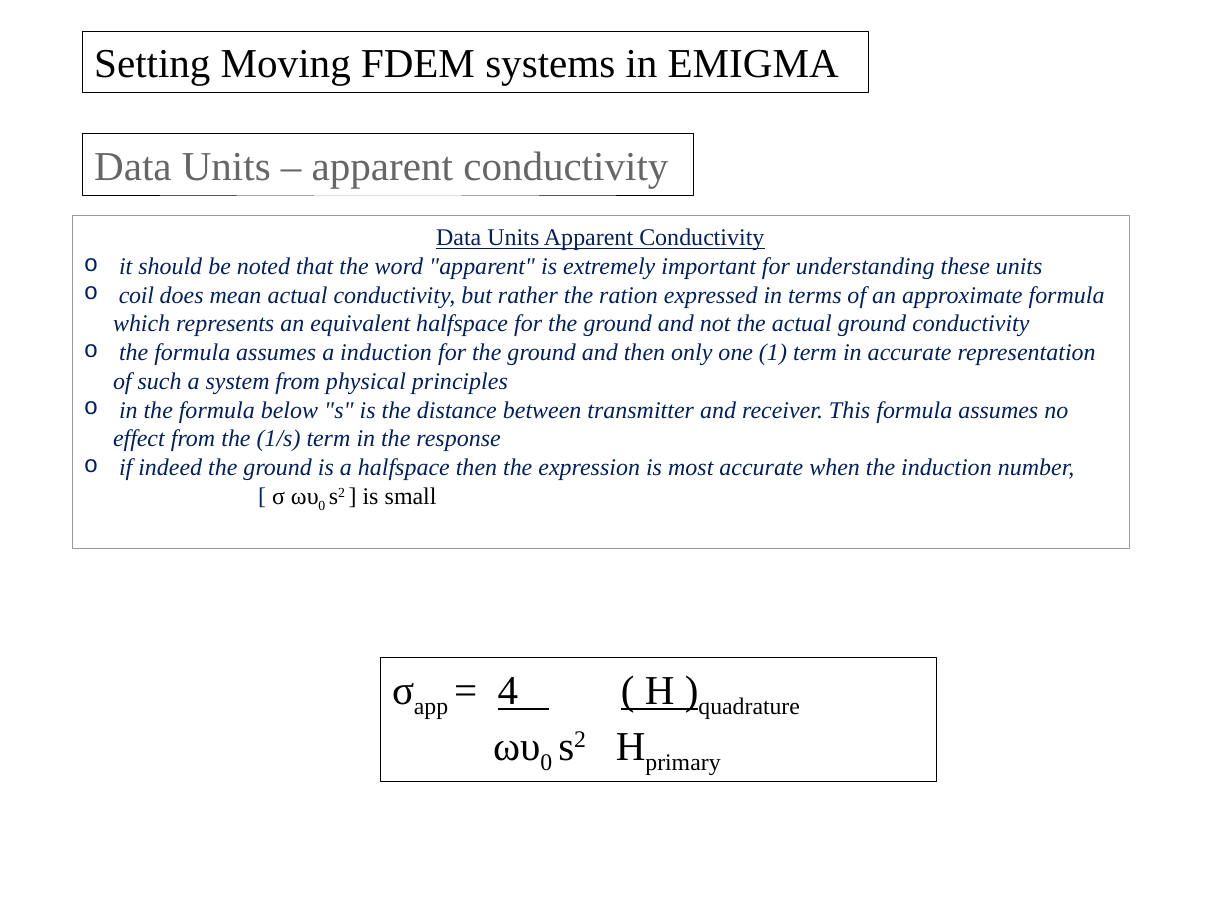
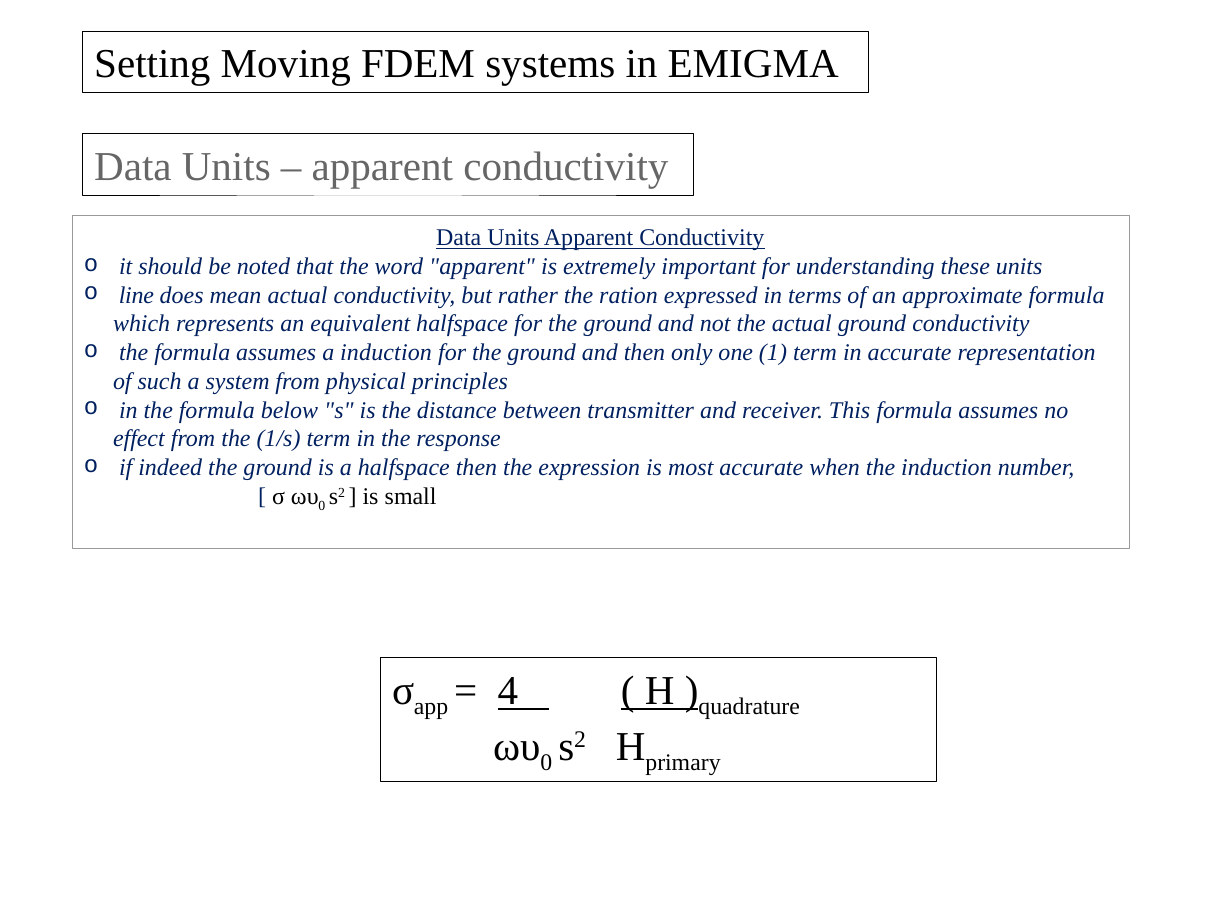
coil: coil -> line
